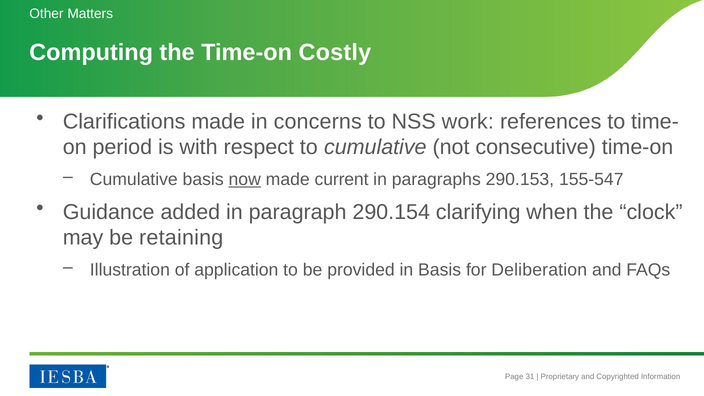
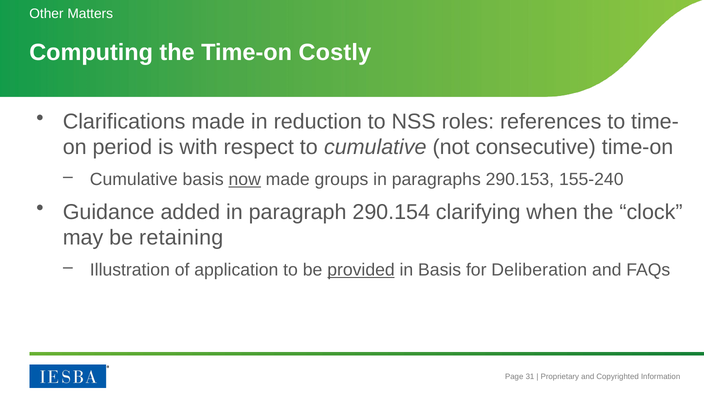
concerns: concerns -> reduction
work: work -> roles
current: current -> groups
155-547: 155-547 -> 155-240
provided underline: none -> present
